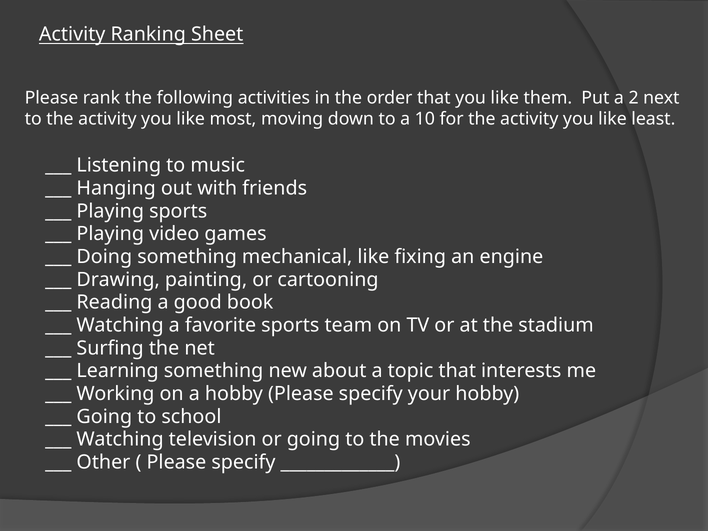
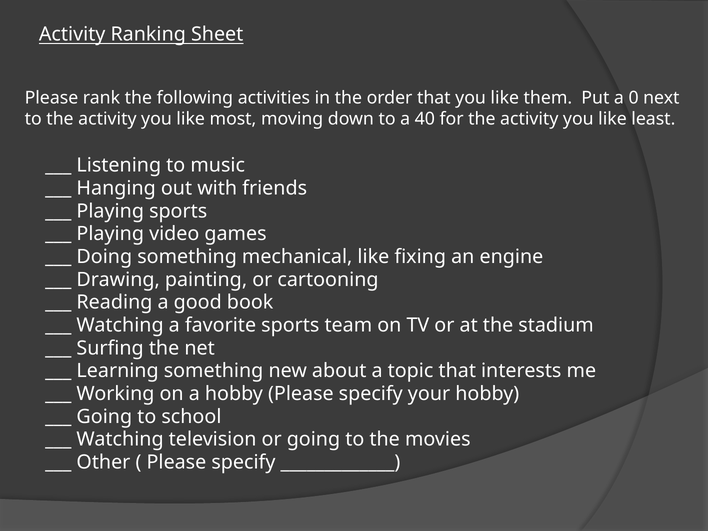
2: 2 -> 0
10: 10 -> 40
